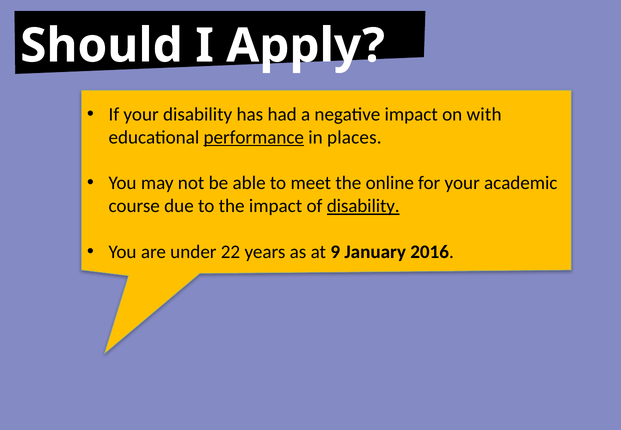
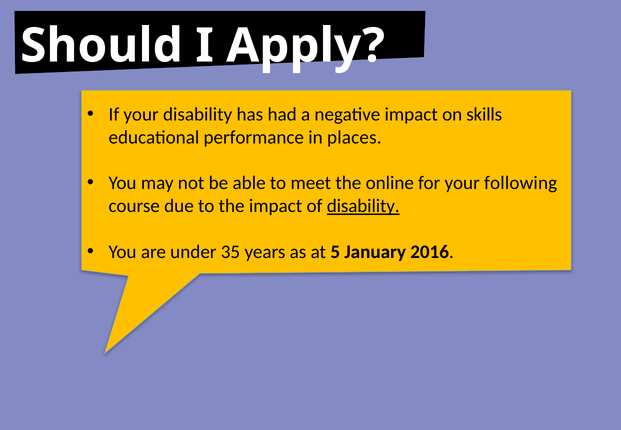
with: with -> skills
performance underline: present -> none
academic: academic -> following
22: 22 -> 35
9: 9 -> 5
